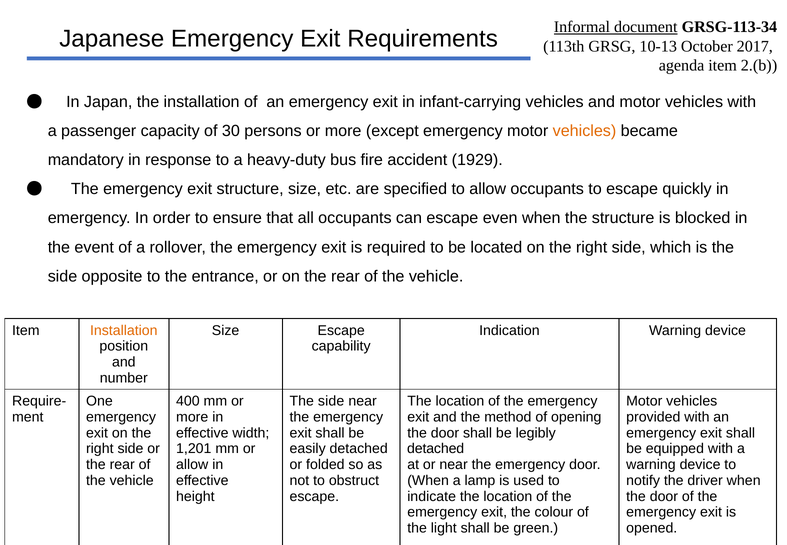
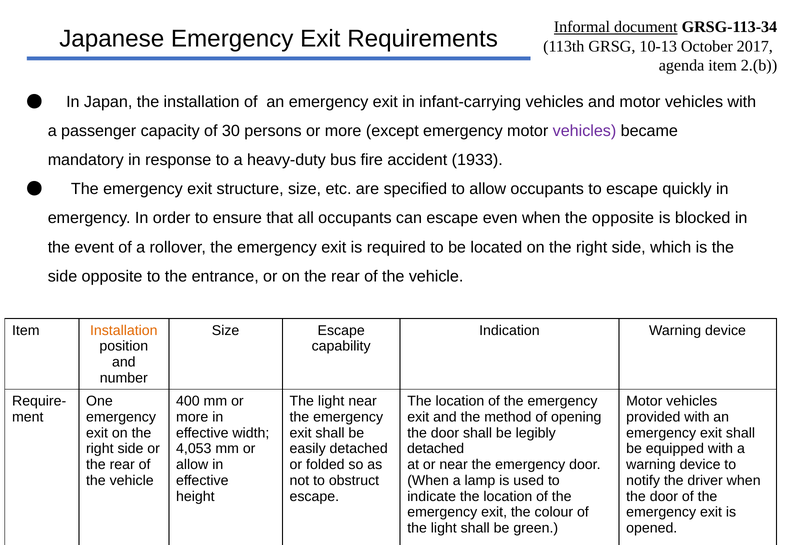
vehicles at (584, 131) colour: orange -> purple
1929: 1929 -> 1933
the structure: structure -> opposite
side at (331, 401): side -> light
1,201: 1,201 -> 4,053
